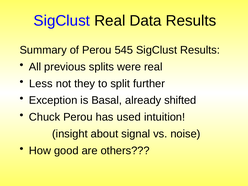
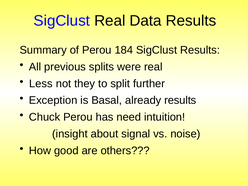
545: 545 -> 184
already shifted: shifted -> results
used: used -> need
